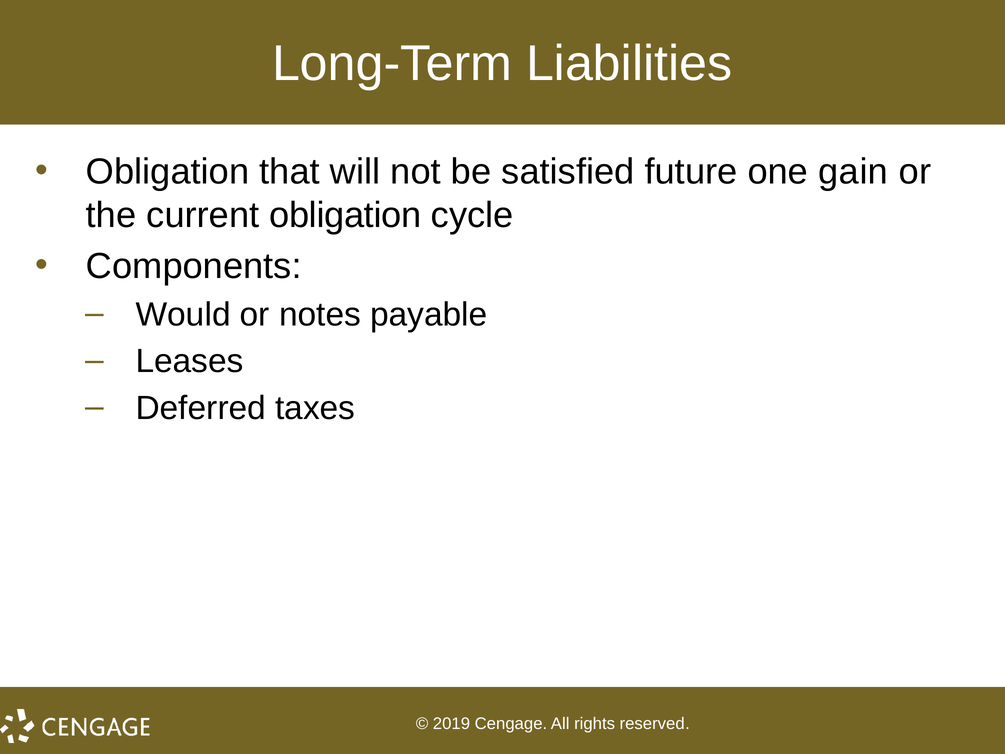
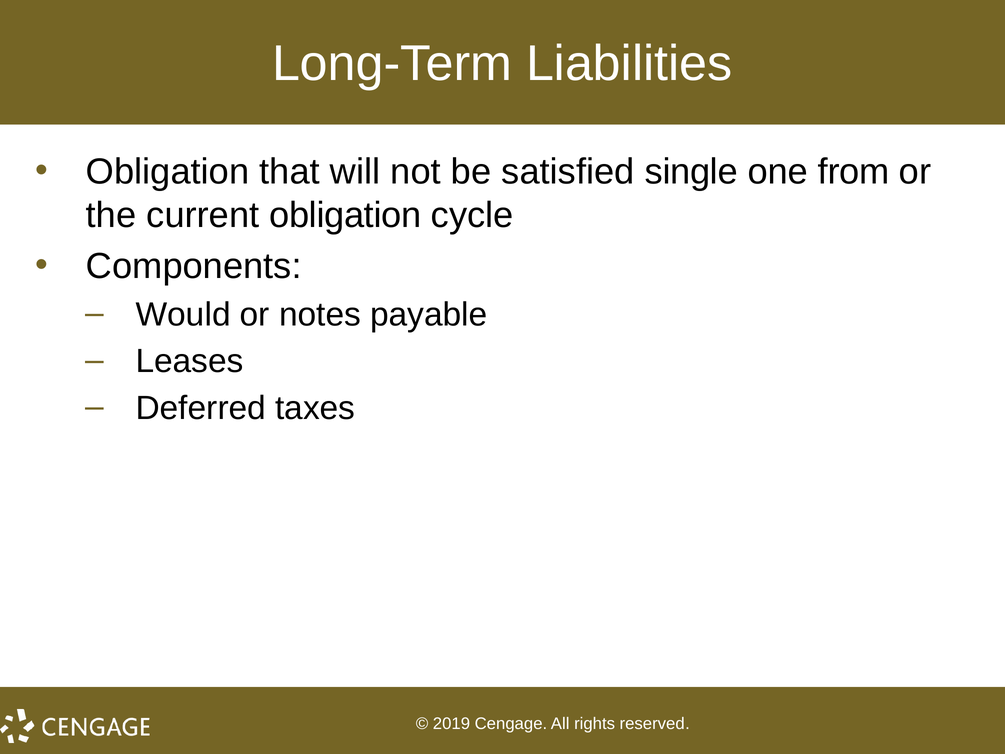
future: future -> single
gain: gain -> from
